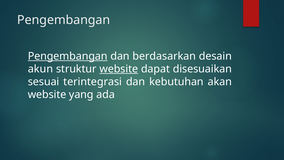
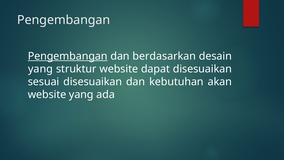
akun at (40, 69): akun -> yang
website at (119, 69) underline: present -> none
sesuai terintegrasi: terintegrasi -> disesuaikan
